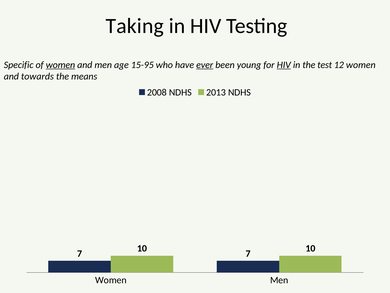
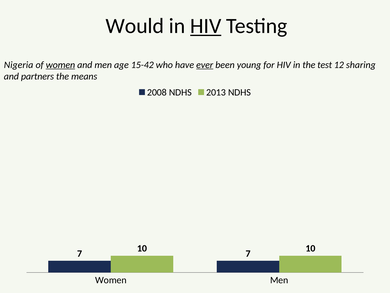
Taking: Taking -> Would
HIV at (206, 26) underline: none -> present
Specific: Specific -> Nigeria
15-95: 15-95 -> 15-42
HIV at (284, 65) underline: present -> none
12 women: women -> sharing
towards: towards -> partners
